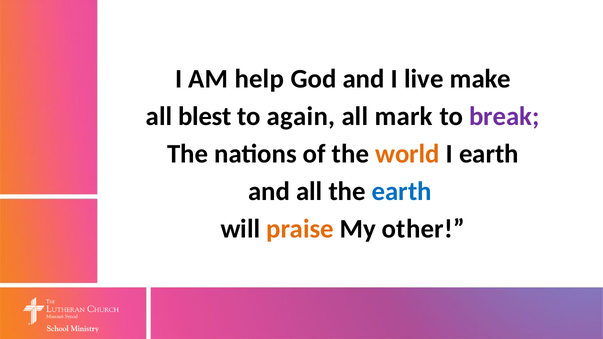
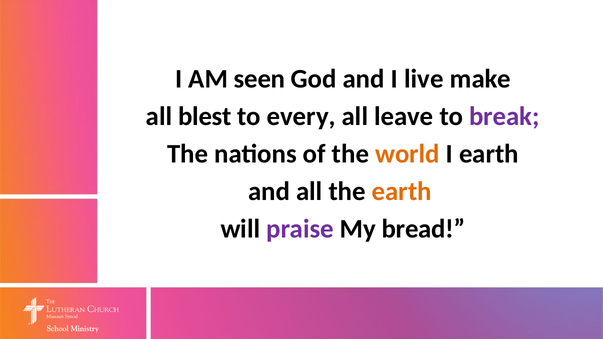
help: help -> seen
again: again -> every
mark: mark -> leave
earth at (402, 191) colour: blue -> orange
praise colour: orange -> purple
other: other -> bread
